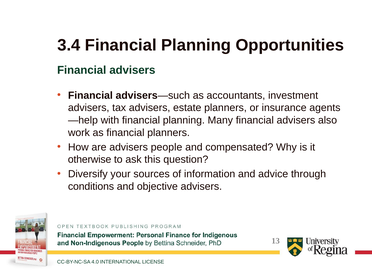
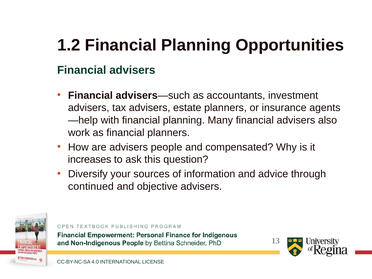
3.4: 3.4 -> 1.2
otherwise: otherwise -> increases
conditions: conditions -> continued
